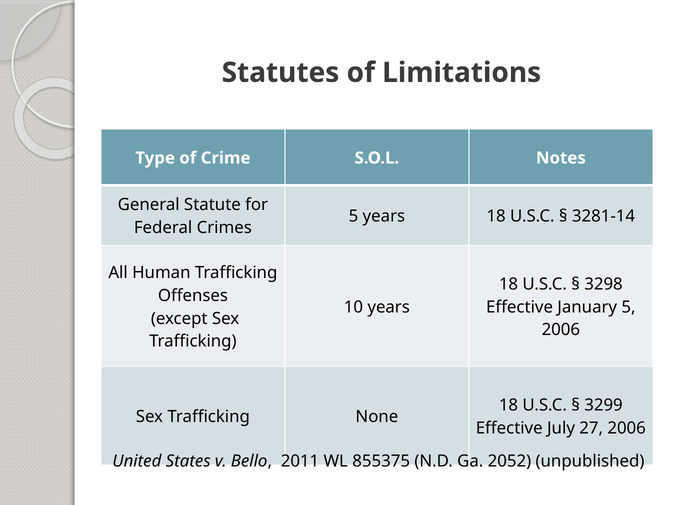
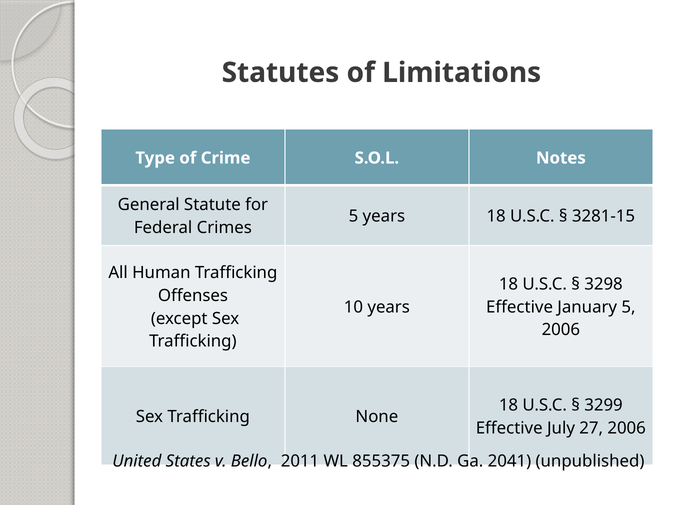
3281-14: 3281-14 -> 3281-15
2052: 2052 -> 2041
